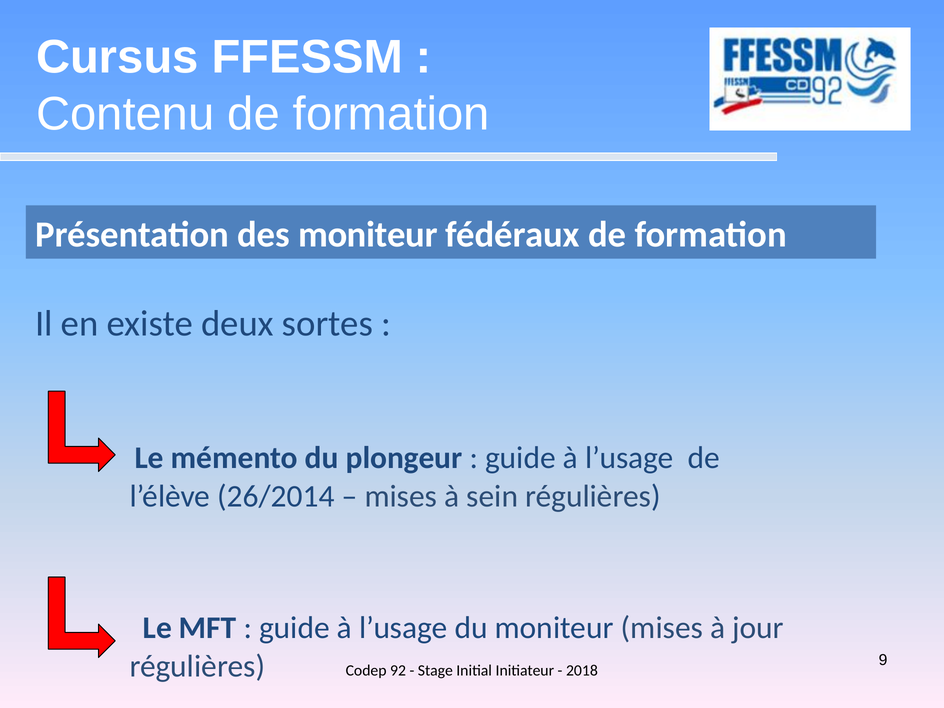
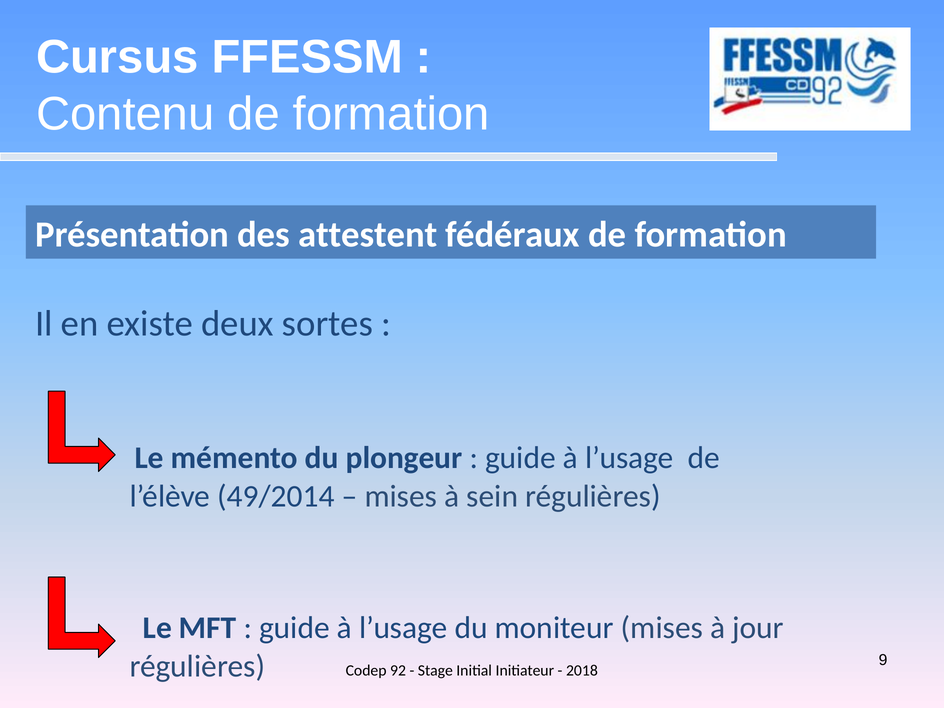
des moniteur: moniteur -> attestent
26/2014: 26/2014 -> 49/2014
